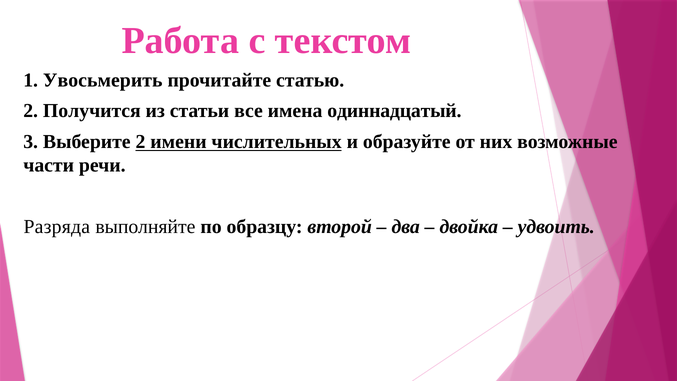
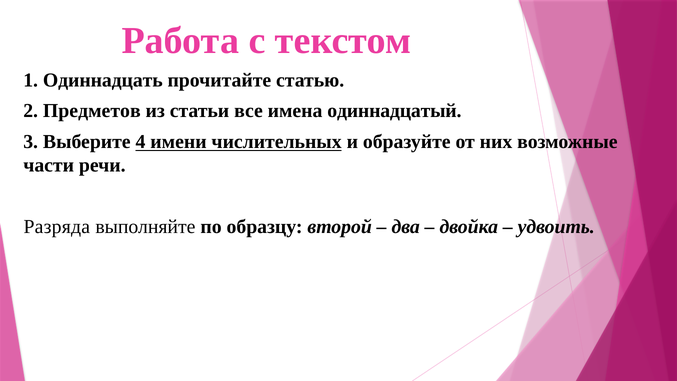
Увосьмерить: Увосьмерить -> Одиннадцать
Получится: Получится -> Предметов
Выберите 2: 2 -> 4
